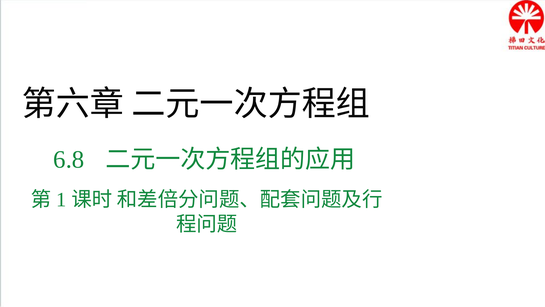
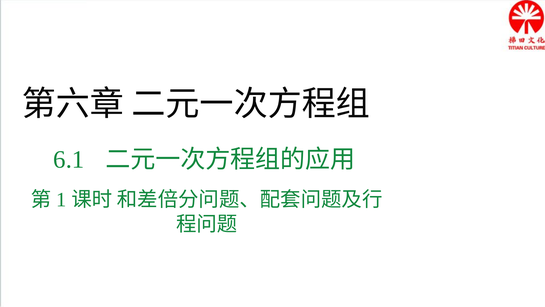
6.8: 6.8 -> 6.1
